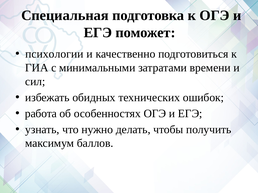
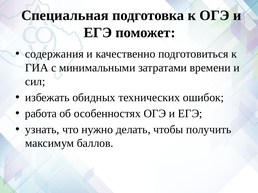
психологии: психологии -> содержания
